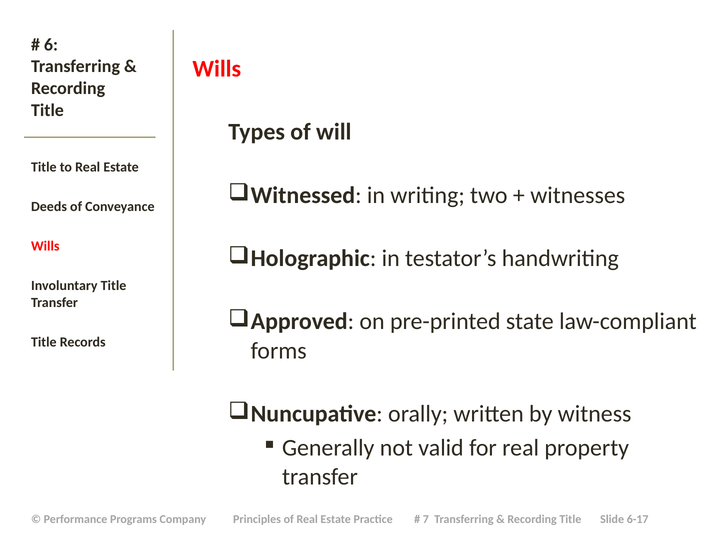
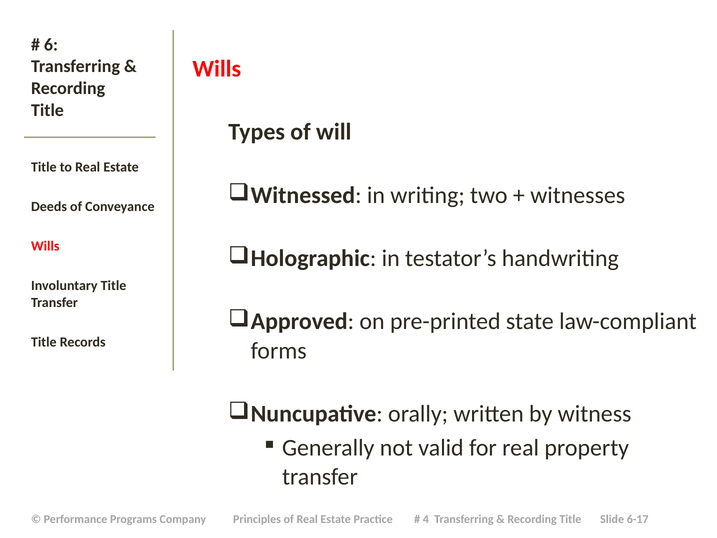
7: 7 -> 4
